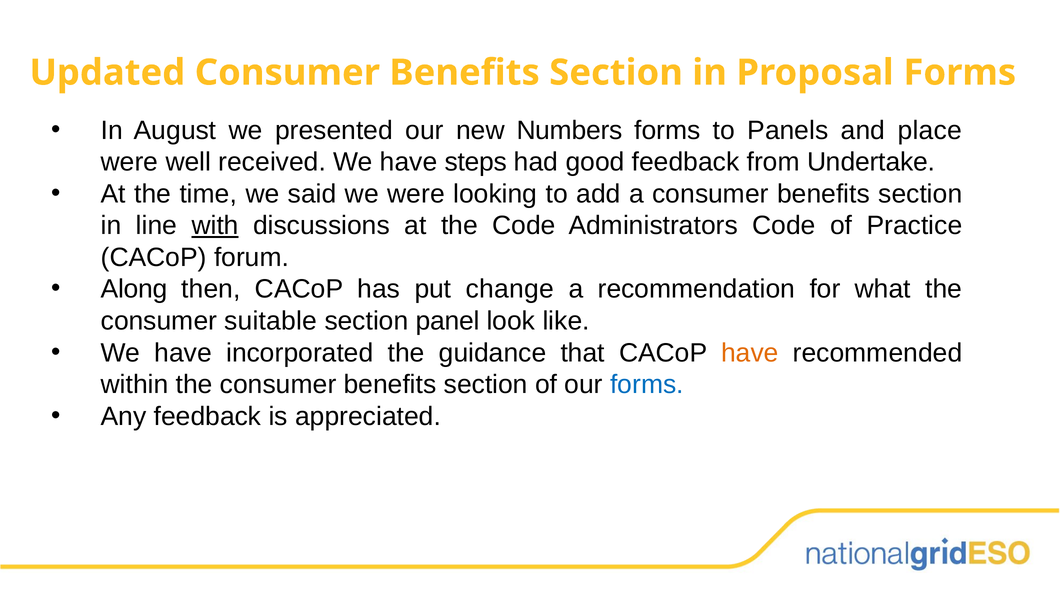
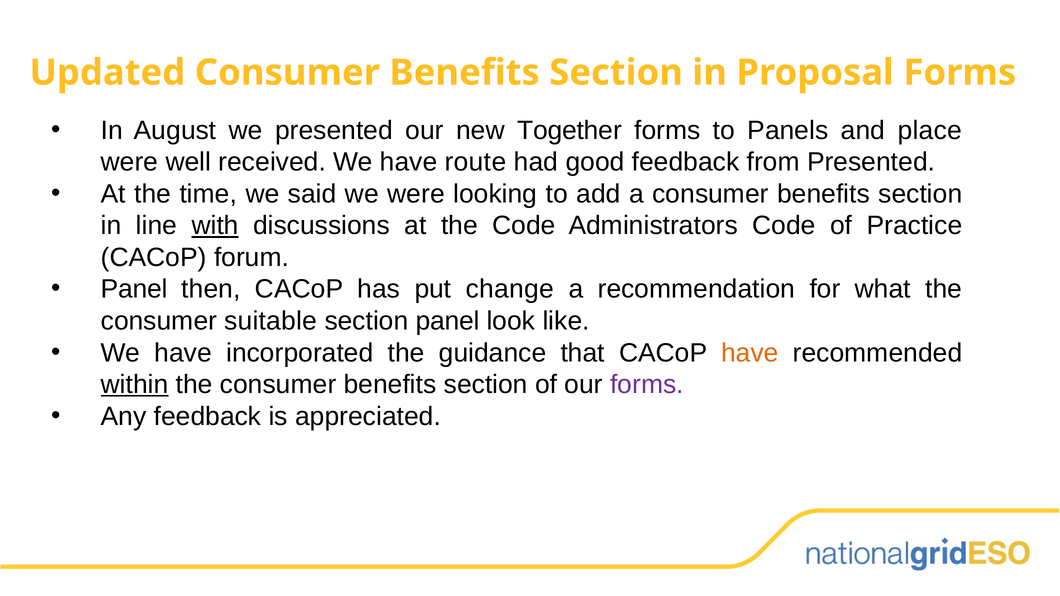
Numbers: Numbers -> Together
steps: steps -> route
from Undertake: Undertake -> Presented
Along at (134, 289): Along -> Panel
within underline: none -> present
forms at (647, 385) colour: blue -> purple
